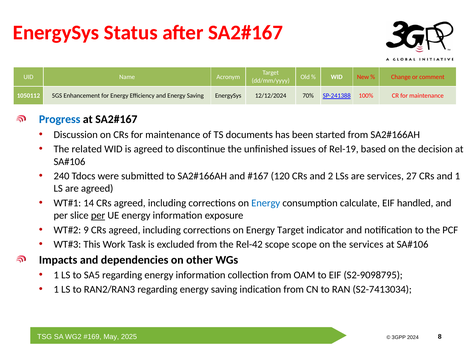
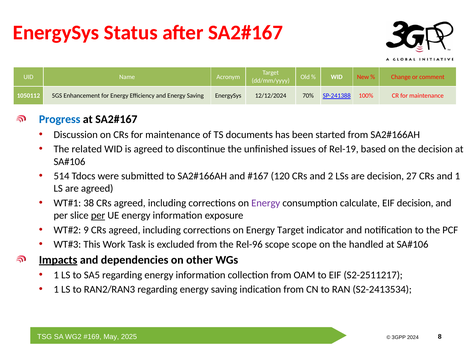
240: 240 -> 514
are services: services -> decision
14: 14 -> 38
Energy at (266, 203) colour: blue -> purple
EIF handled: handled -> decision
Rel-42: Rel-42 -> Rel-96
the services: services -> handled
Impacts underline: none -> present
S2-9098795: S2-9098795 -> S2-2511217
S2-7413034: S2-7413034 -> S2-2413534
